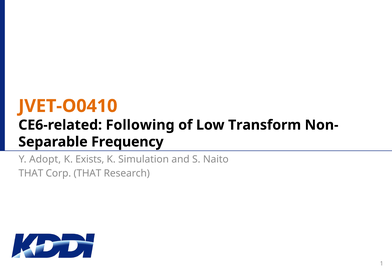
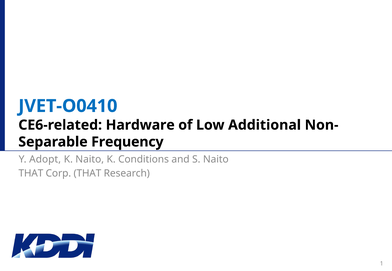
JVET-O0410 colour: orange -> blue
Following: Following -> Hardware
Transform: Transform -> Additional
K Exists: Exists -> Naito
Simulation: Simulation -> Conditions
